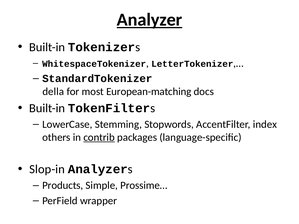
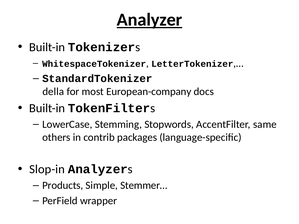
European-matching: European-matching -> European-company
index: index -> same
contrib underline: present -> none
Prossime…: Prossime… -> Stemmer…
